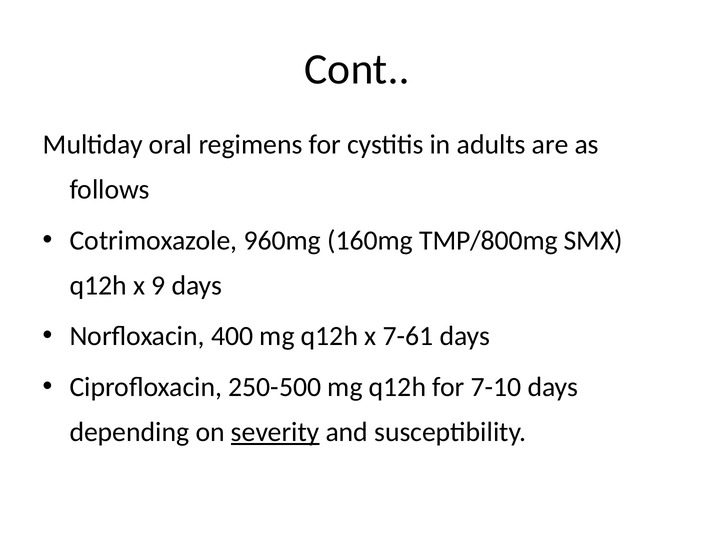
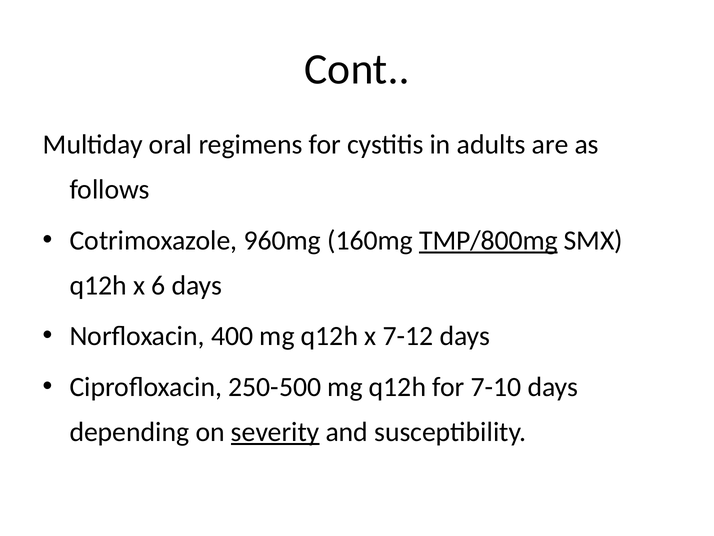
TMP/800mg underline: none -> present
9: 9 -> 6
7-61: 7-61 -> 7-12
